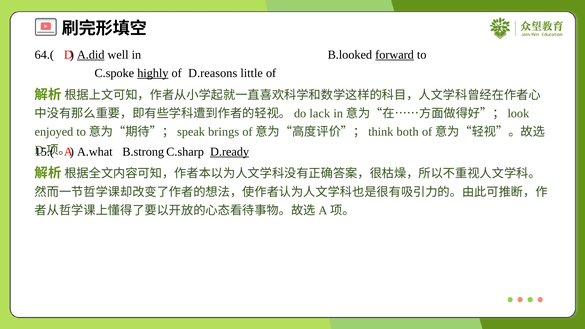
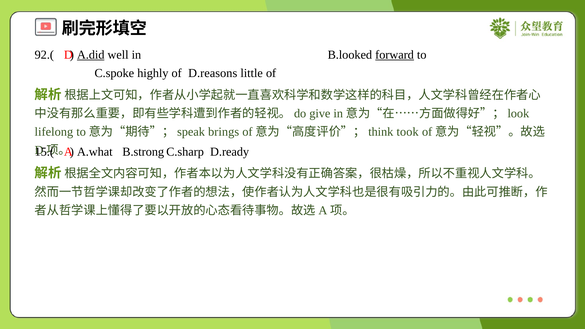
64.(: 64.( -> 92.(
highly underline: present -> none
lack: lack -> give
enjoyed: enjoyed -> lifelong
both: both -> took
D.ready underline: present -> none
